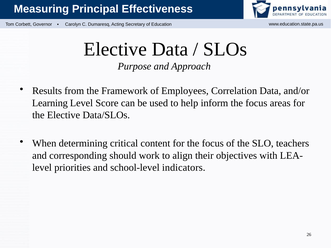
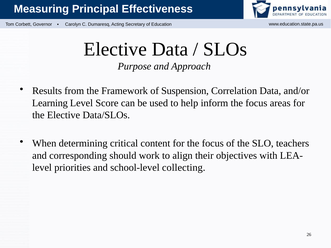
Employees: Employees -> Suspension
indicators: indicators -> collecting
